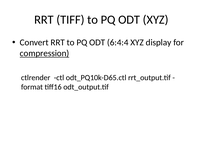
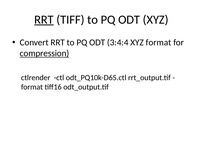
RRT at (44, 20) underline: none -> present
6:4:4: 6:4:4 -> 3:4:4
XYZ display: display -> format
